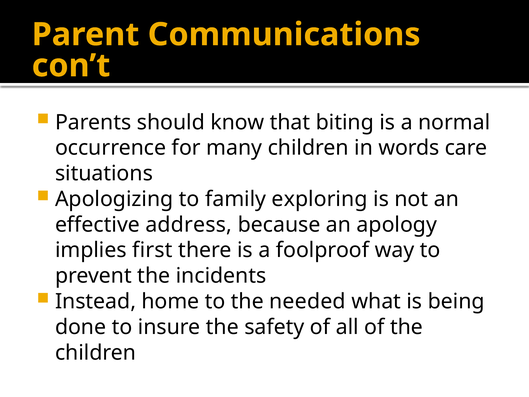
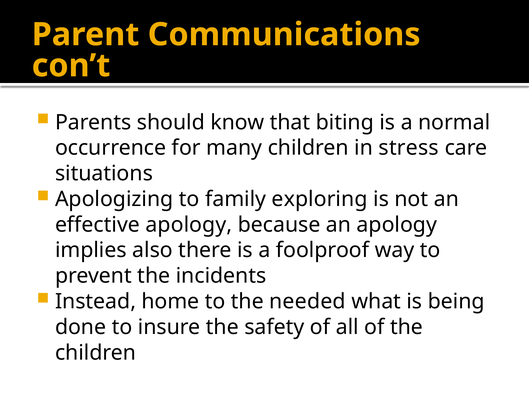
words: words -> stress
effective address: address -> apology
first: first -> also
